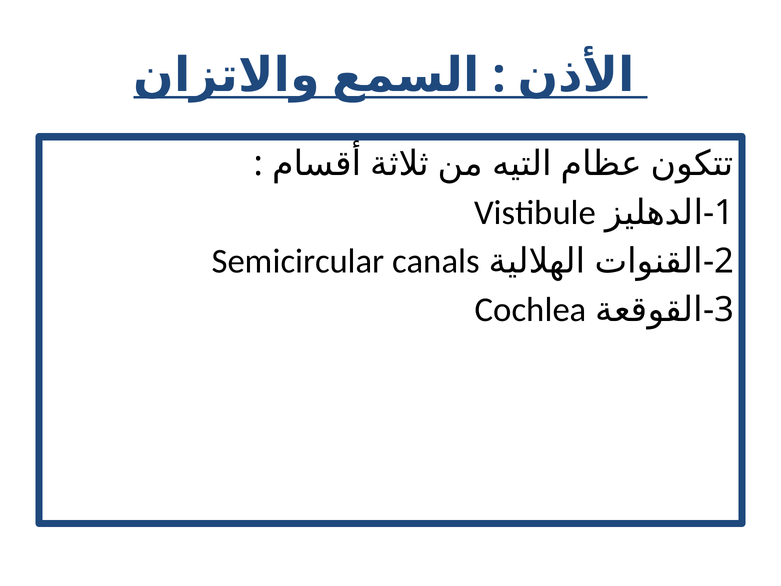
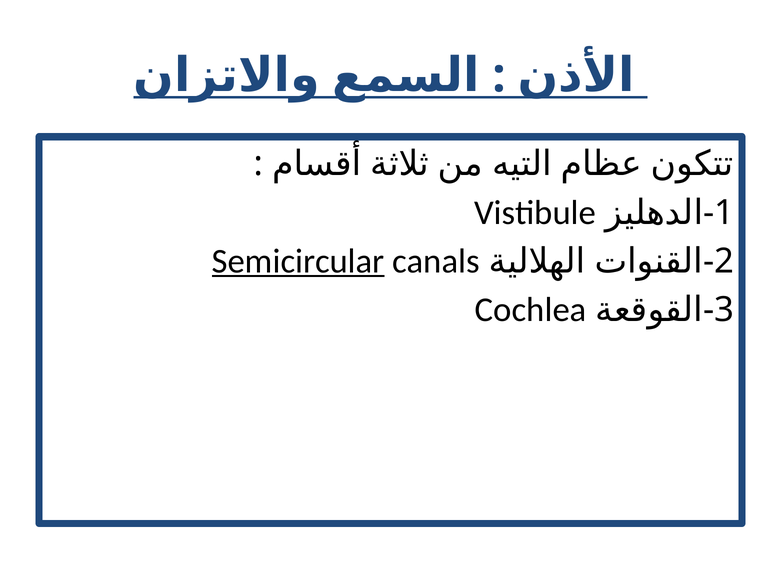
Semicircular underline: none -> present
